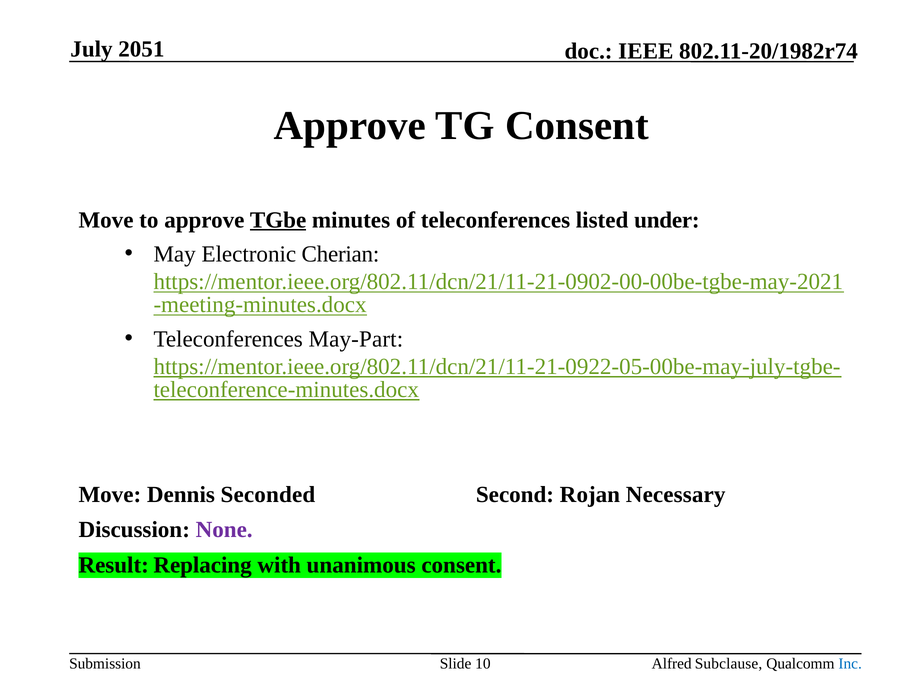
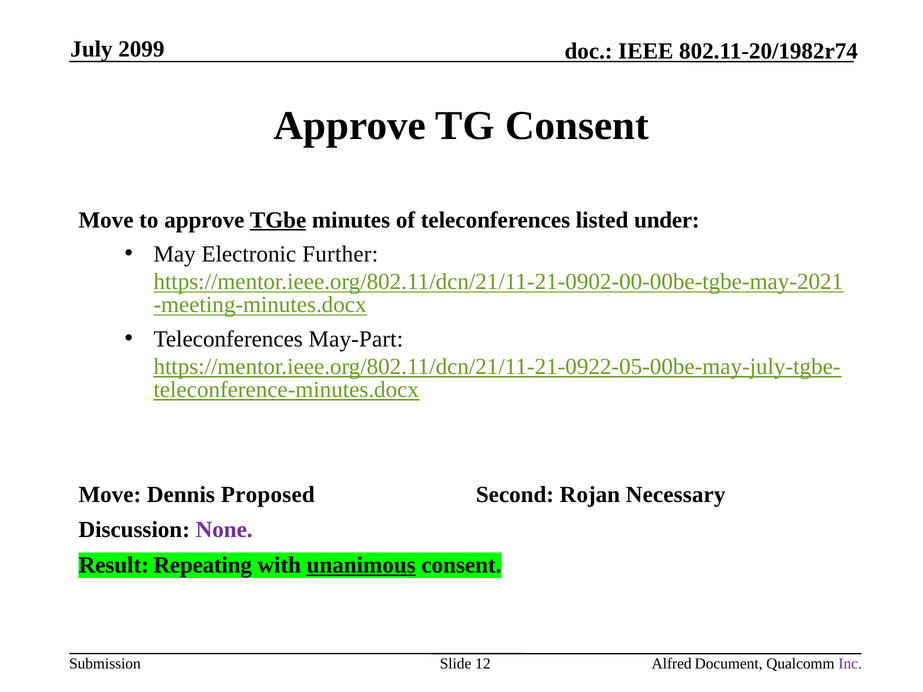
2051: 2051 -> 2099
Cherian: Cherian -> Further
Seconded: Seconded -> Proposed
Replacing: Replacing -> Repeating
unanimous underline: none -> present
10: 10 -> 12
Subclause: Subclause -> Document
Inc colour: blue -> purple
